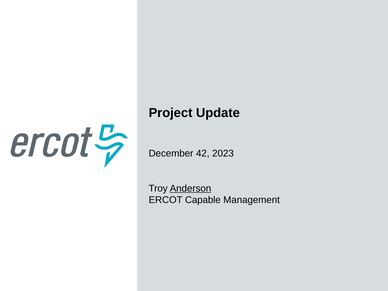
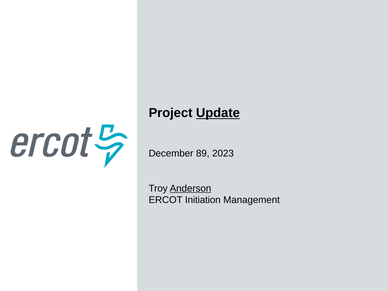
Update underline: none -> present
42: 42 -> 89
Capable: Capable -> Initiation
